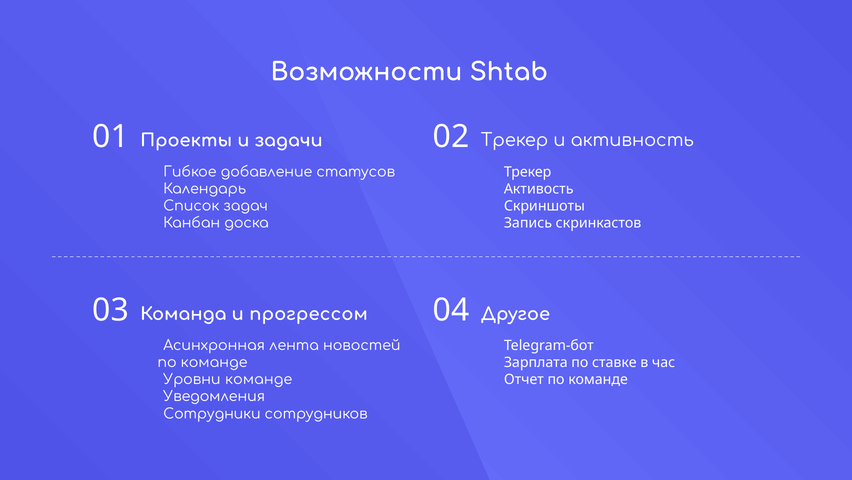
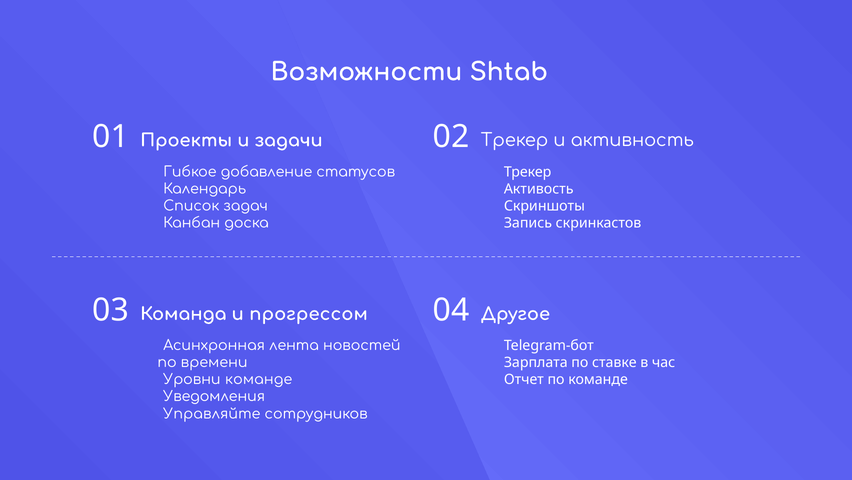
команде at (214, 362): команде -> времени
Сотрудники: Сотрудники -> Управляйте
